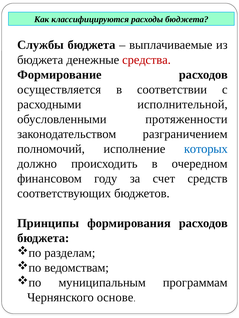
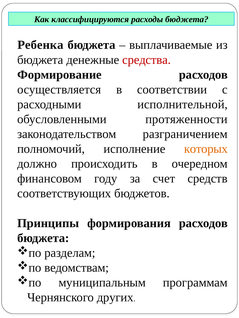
Службы: Службы -> Ребенка
которых colour: blue -> orange
основе: основе -> других
